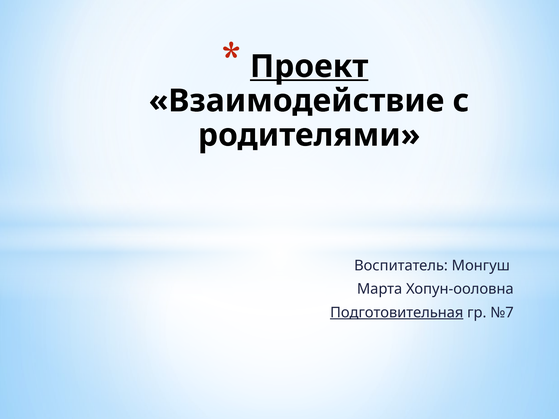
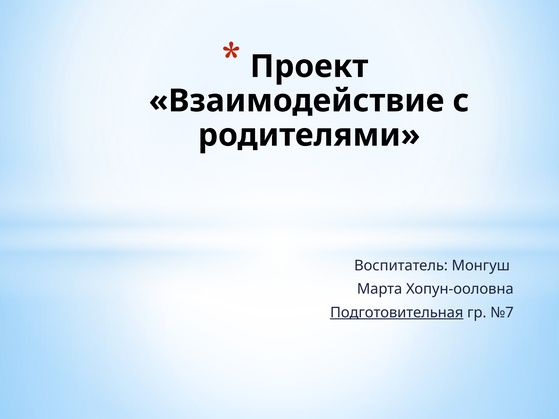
Проект underline: present -> none
